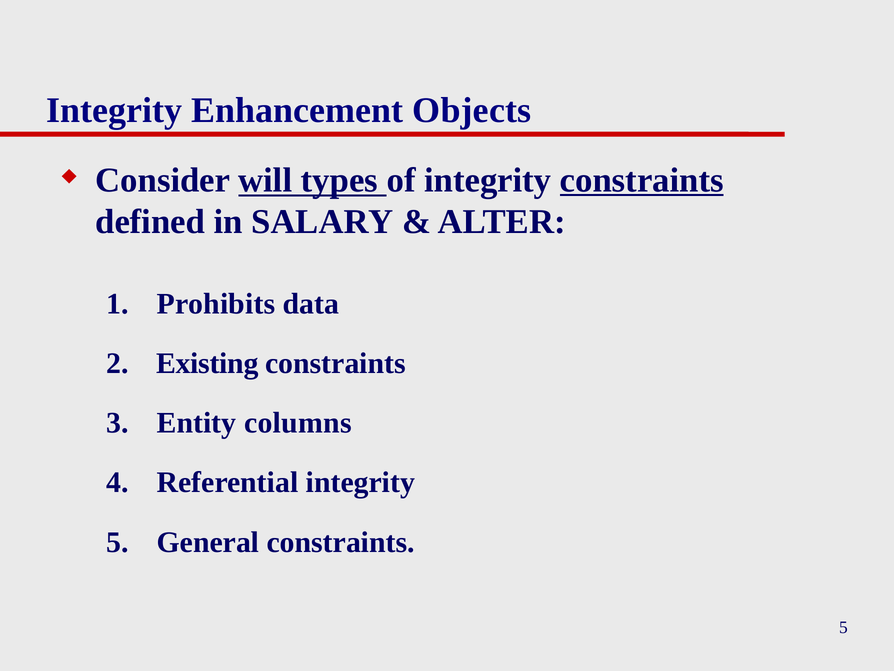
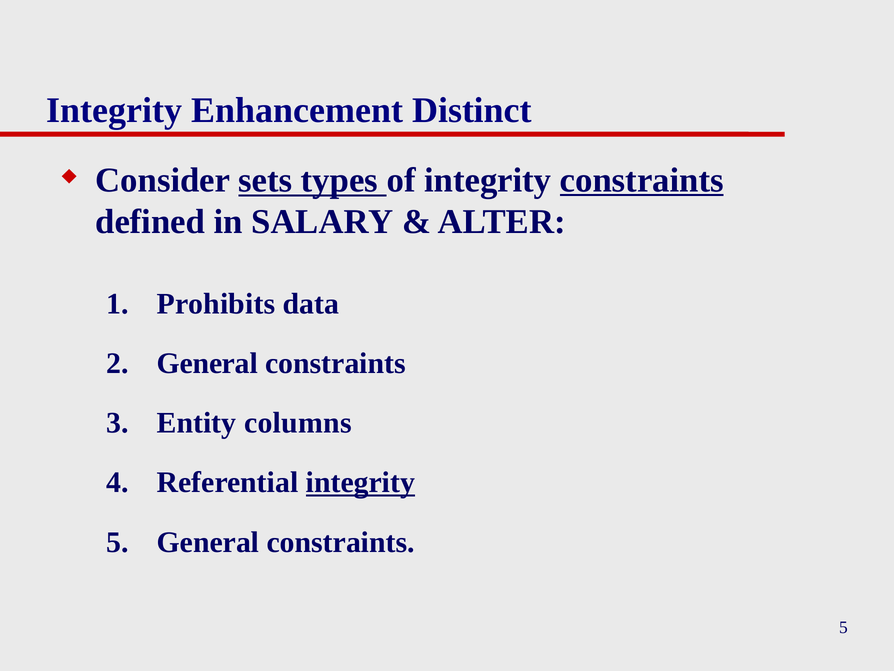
Objects: Objects -> Distinct
will: will -> sets
Existing at (207, 363): Existing -> General
integrity at (360, 482) underline: none -> present
